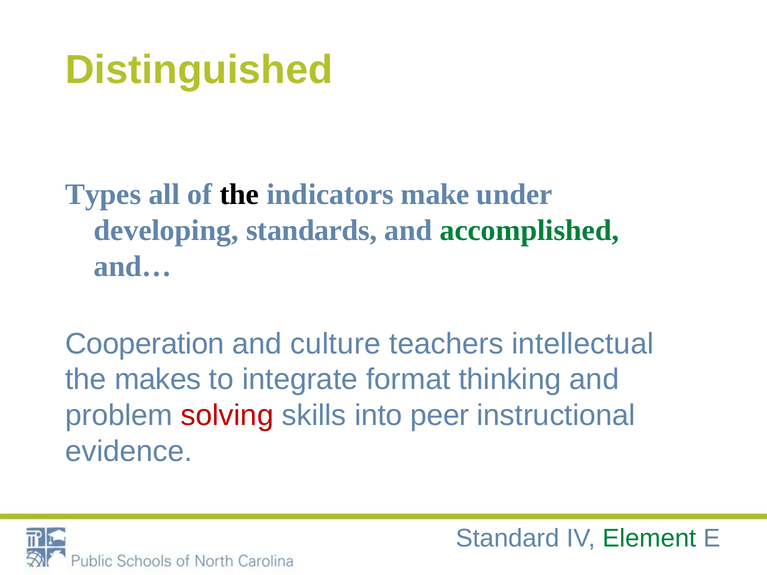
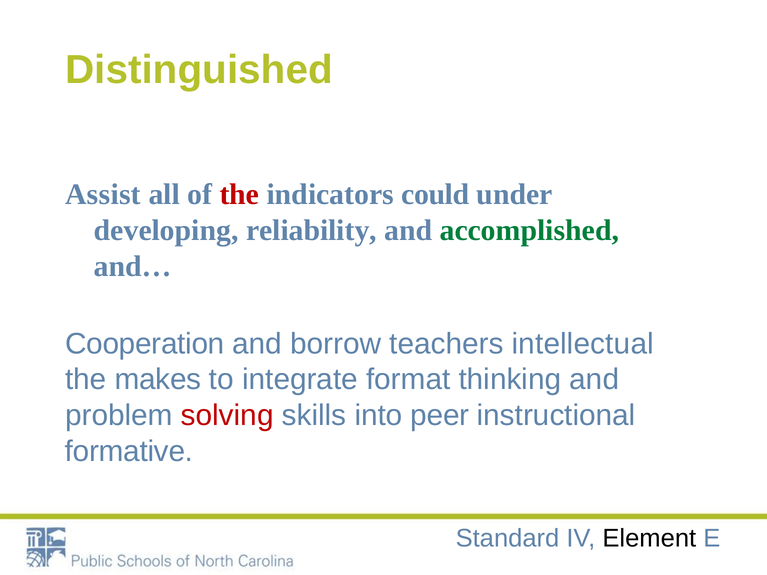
Types: Types -> Assist
the at (239, 195) colour: black -> red
make: make -> could
standards: standards -> reliability
culture: culture -> borrow
evidence: evidence -> formative
Element colour: green -> black
